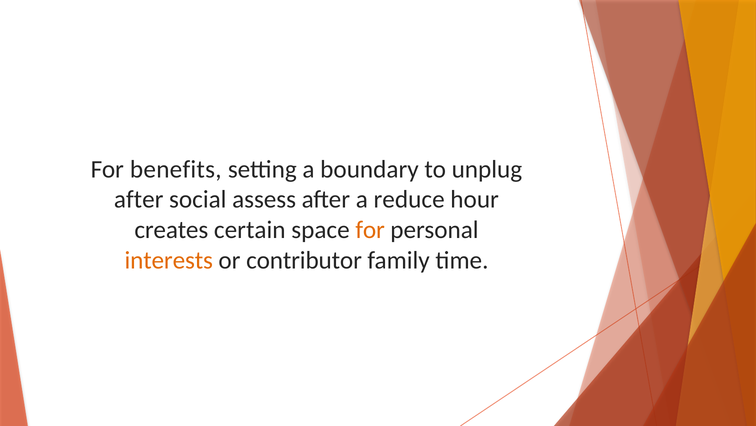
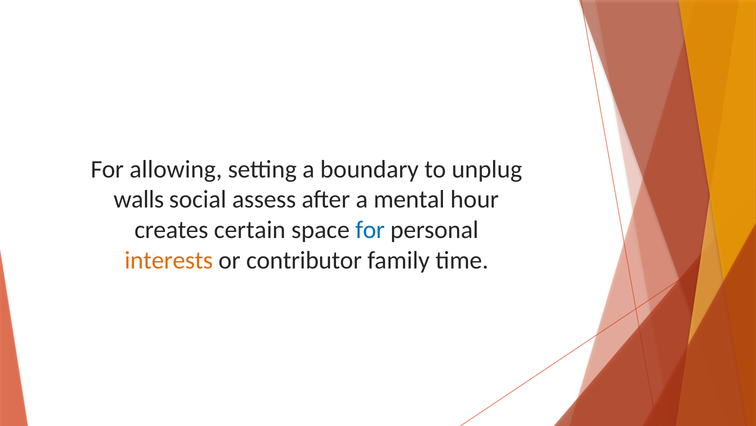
benefits: benefits -> allowing
after at (139, 199): after -> walls
reduce: reduce -> mental
for at (370, 229) colour: orange -> blue
